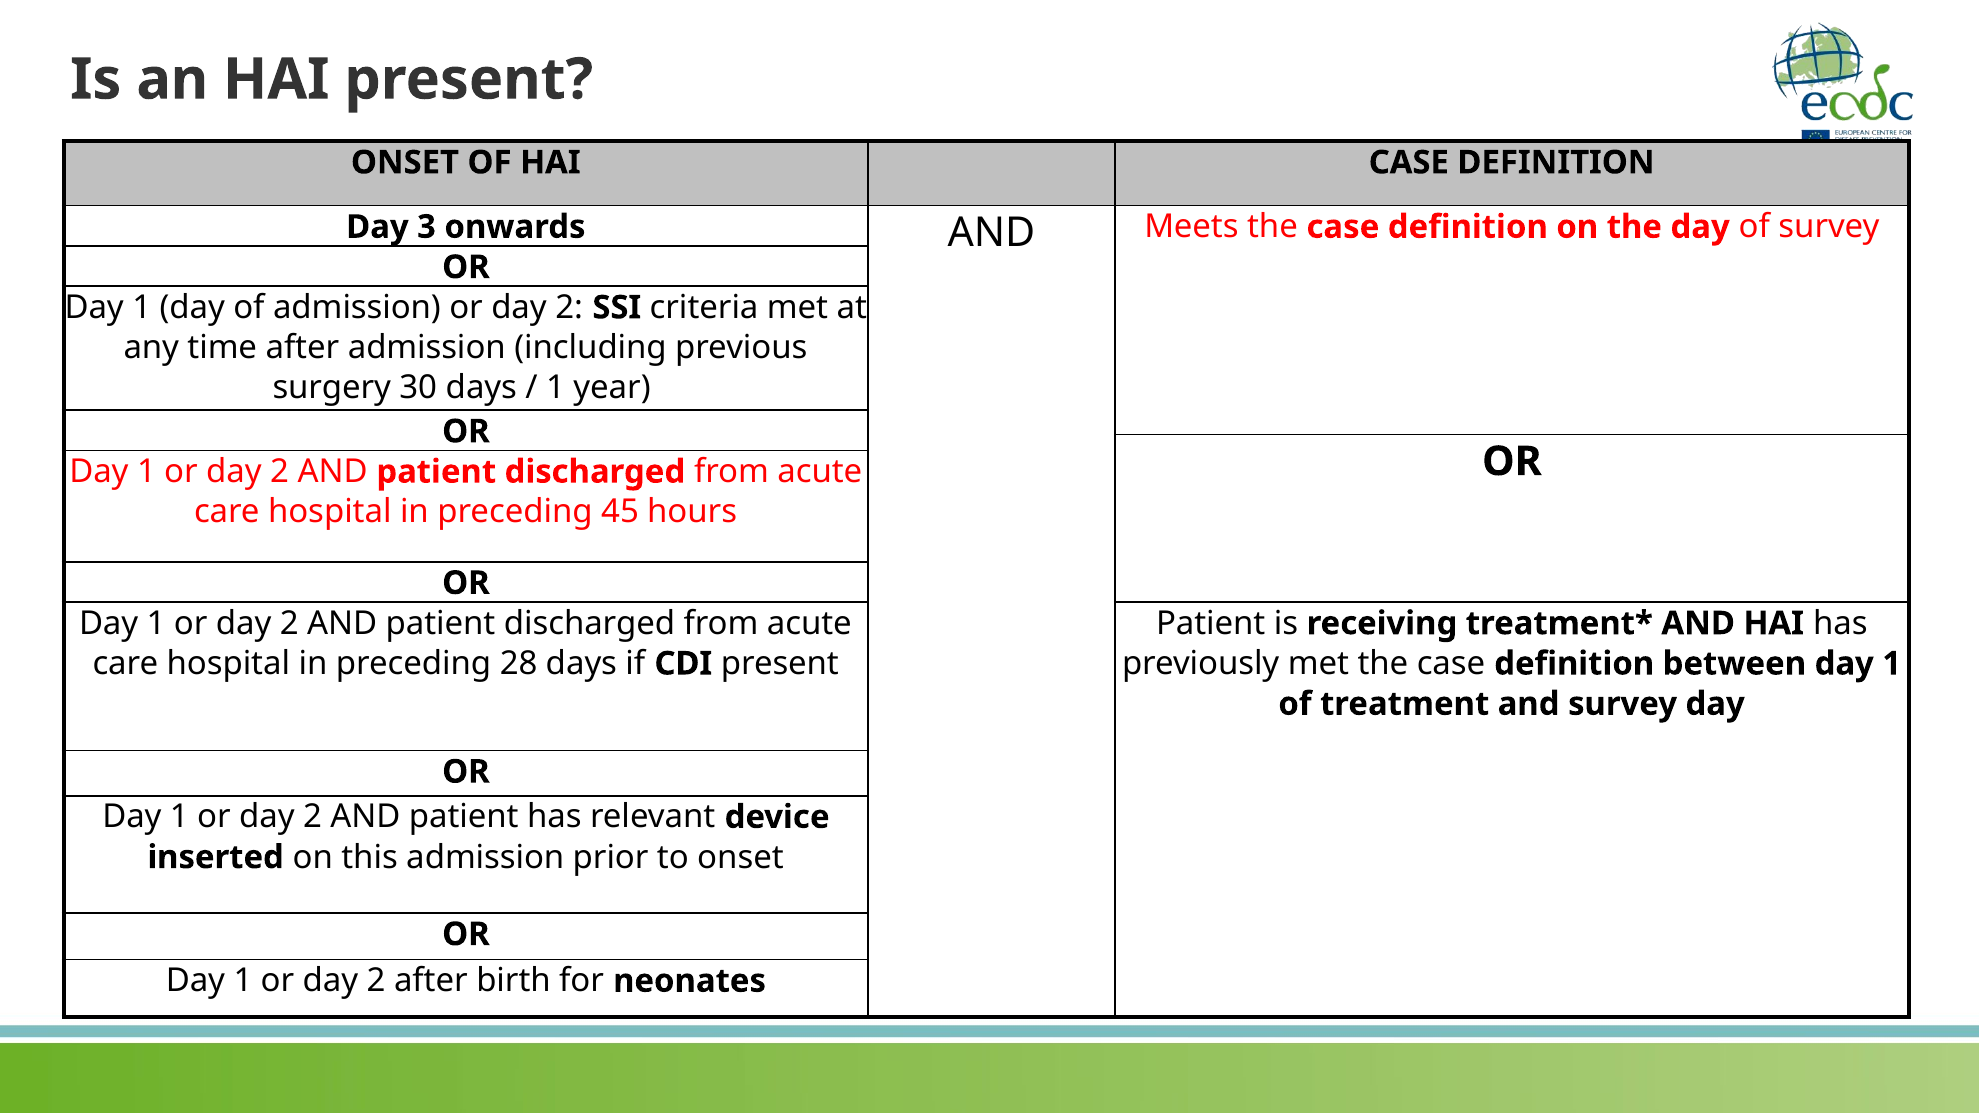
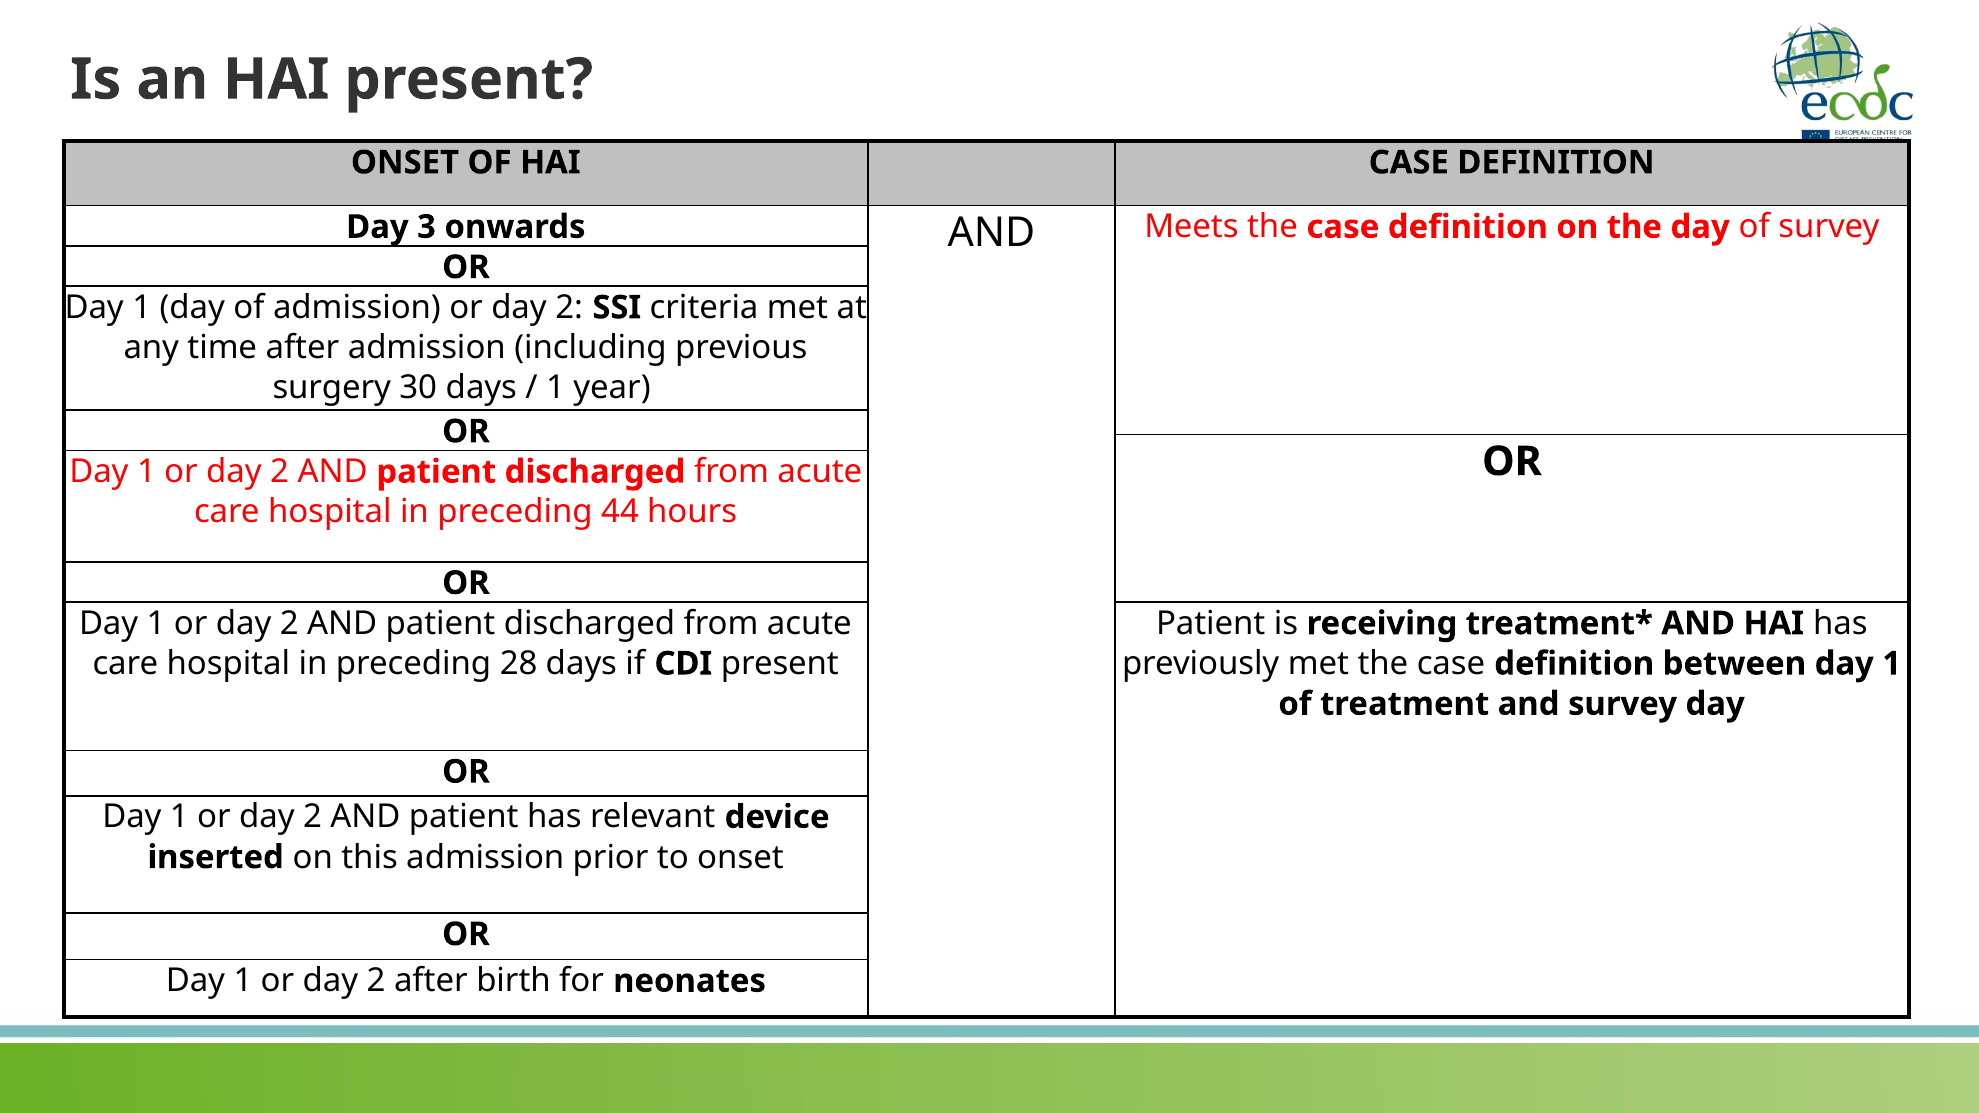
45: 45 -> 44
